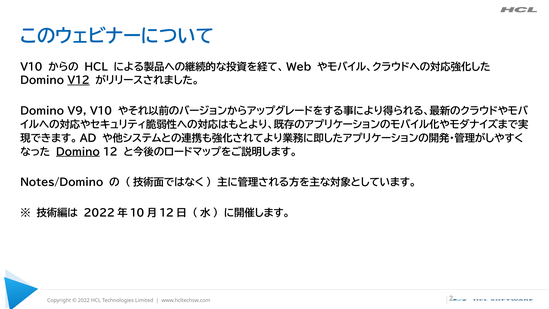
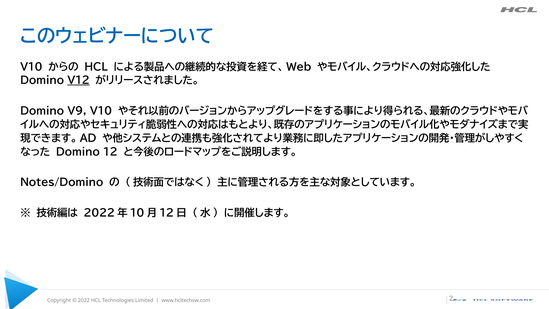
Domino at (78, 152) underline: present -> none
